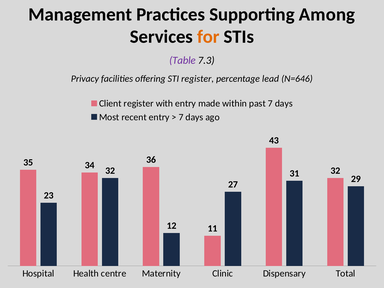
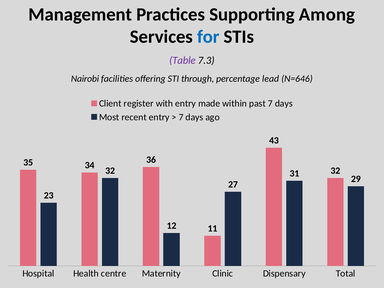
for colour: orange -> blue
Privacy: Privacy -> Nairobi
STI register: register -> through
